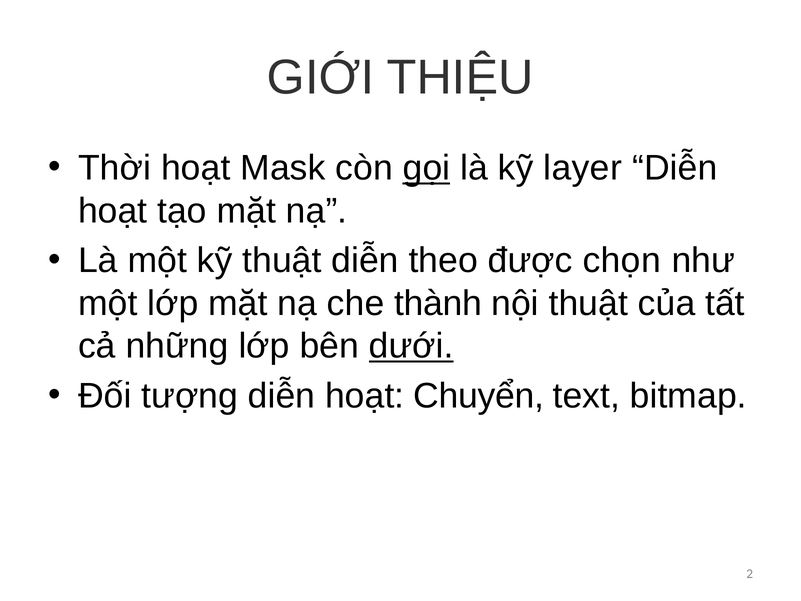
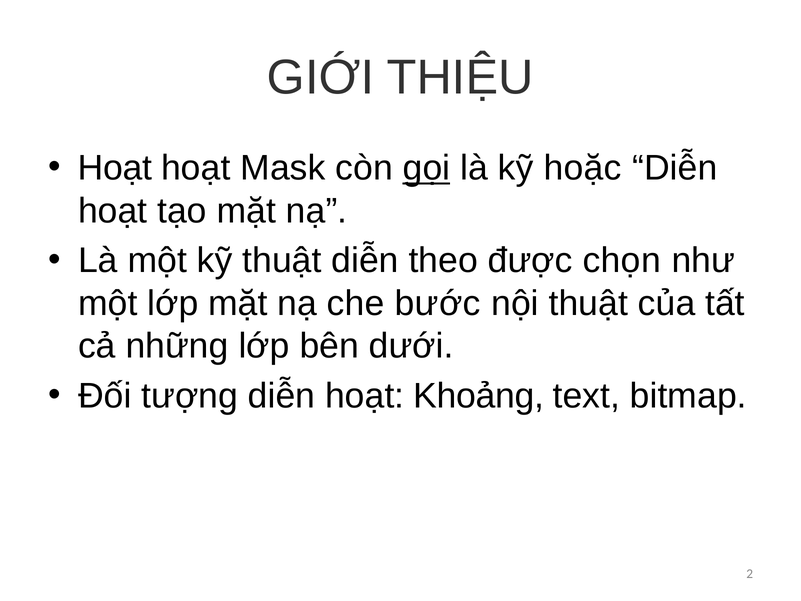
Thời at (115, 168): Thời -> Hoạt
layer: layer -> hoặc
thành: thành -> bước
dưới underline: present -> none
Chuyển: Chuyển -> Khoảng
